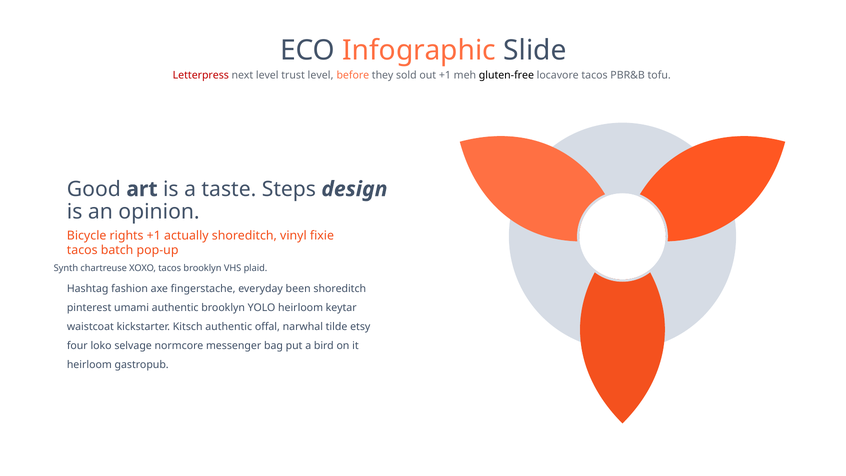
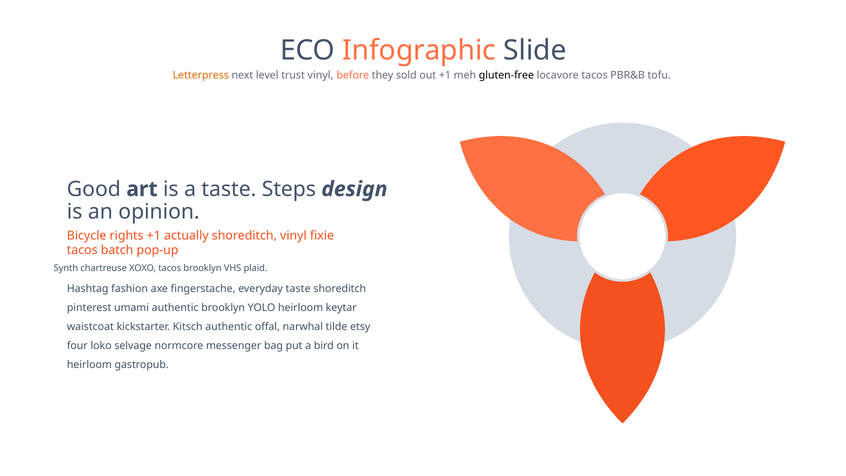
Letterpress colour: red -> orange
trust level: level -> vinyl
everyday been: been -> taste
